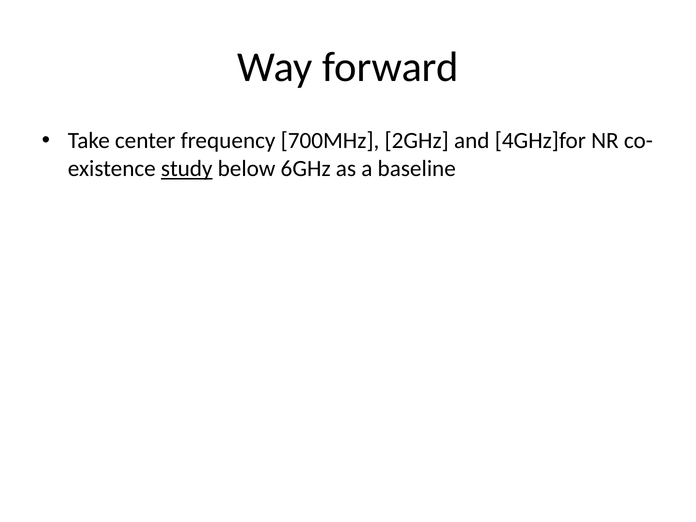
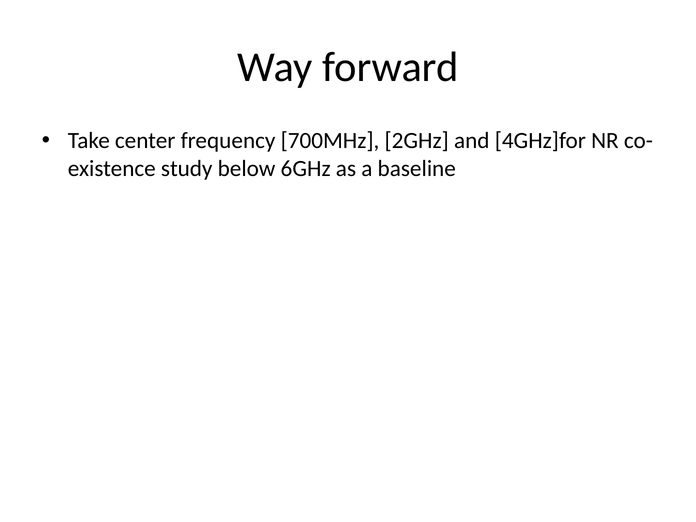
study underline: present -> none
